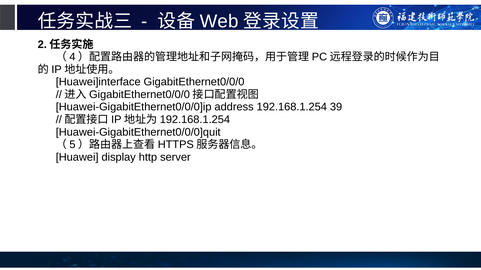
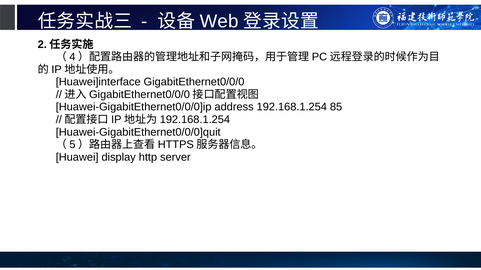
39: 39 -> 85
